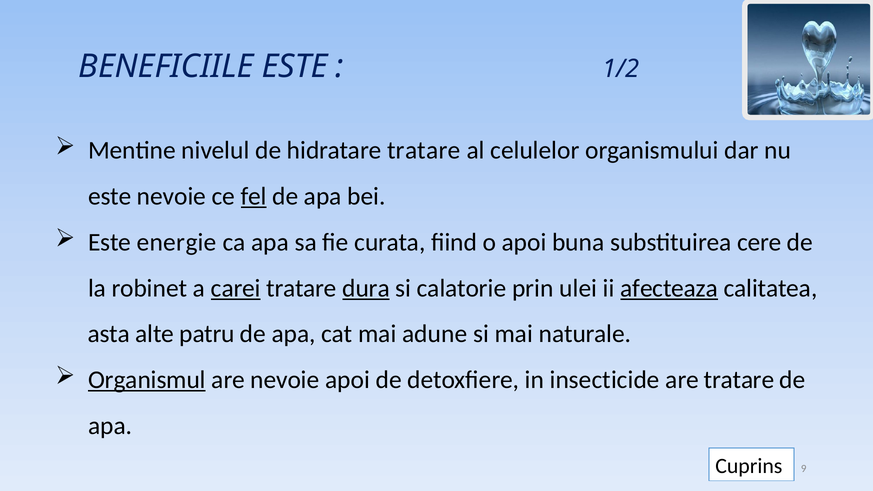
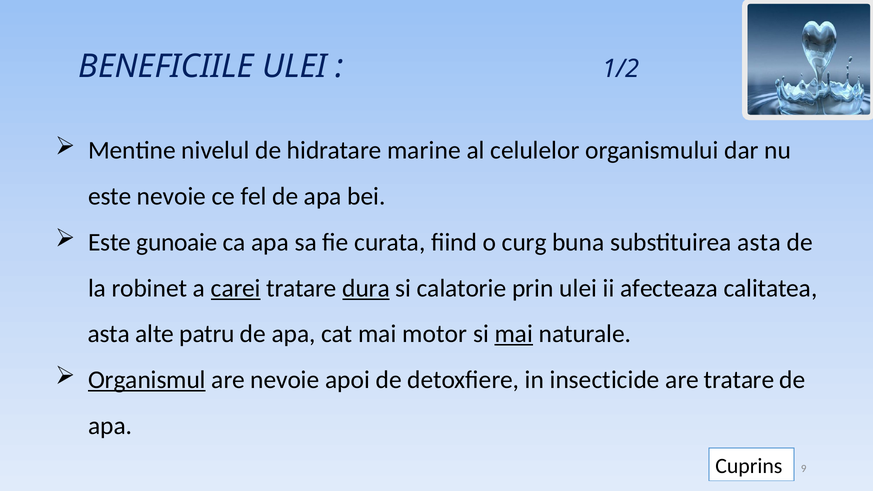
BENEFICIILE ESTE: ESTE -> ULEI
hidratare tratare: tratare -> marine
fel underline: present -> none
energie: energie -> gunoaie
o apoi: apoi -> curg
substituirea cere: cere -> asta
afecteaza underline: present -> none
adune: adune -> motor
mai at (514, 334) underline: none -> present
